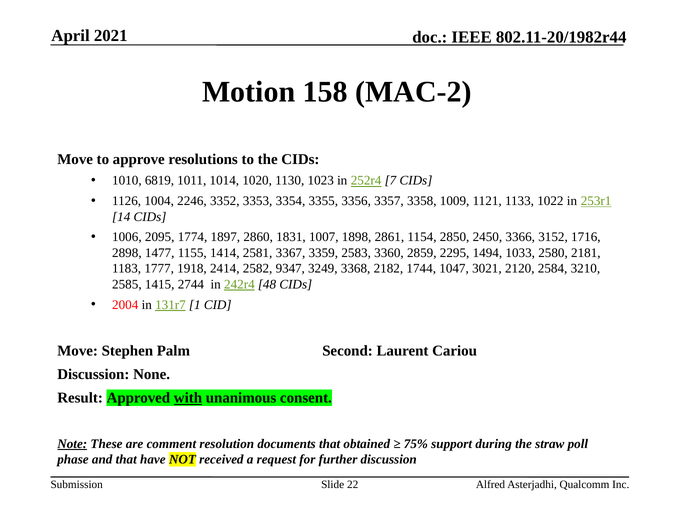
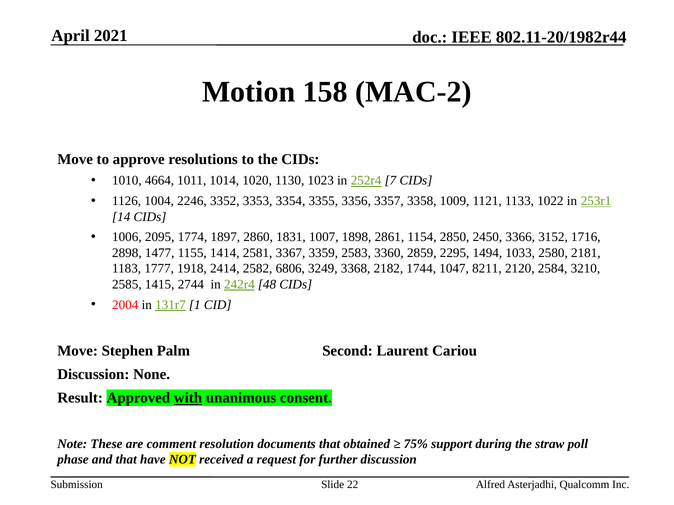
6819: 6819 -> 4664
9347: 9347 -> 6806
3021: 3021 -> 8211
Note underline: present -> none
